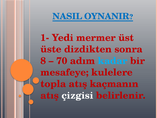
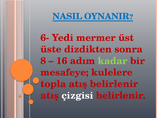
1-: 1- -> 6-
70: 70 -> 16
kadar colour: light blue -> light green
atış kaçmanın: kaçmanın -> belirlenir
